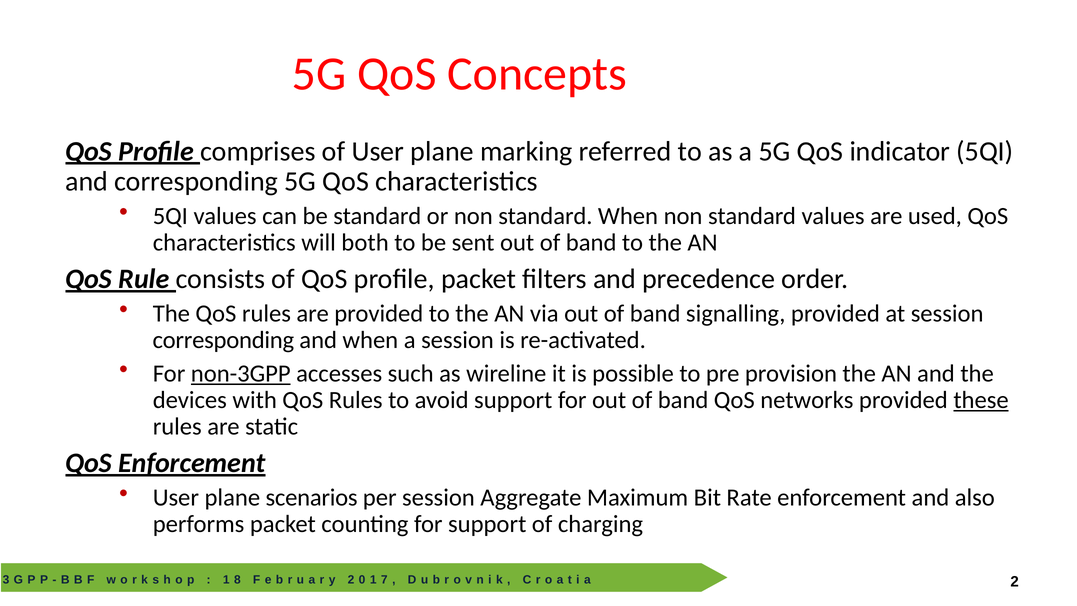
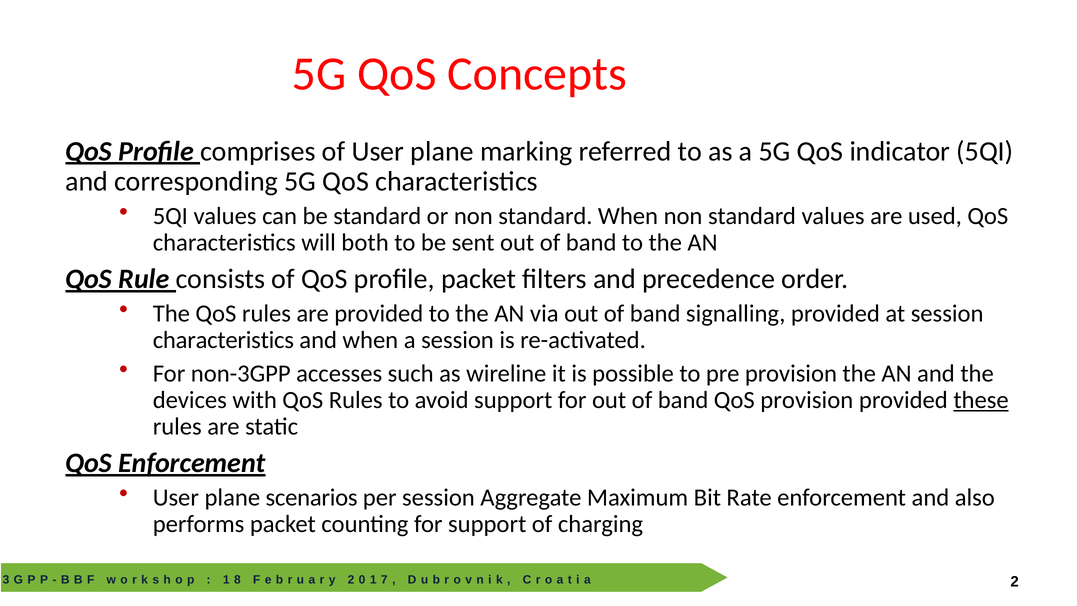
corresponding at (223, 340): corresponding -> characteristics
non-3GPP underline: present -> none
QoS networks: networks -> provision
